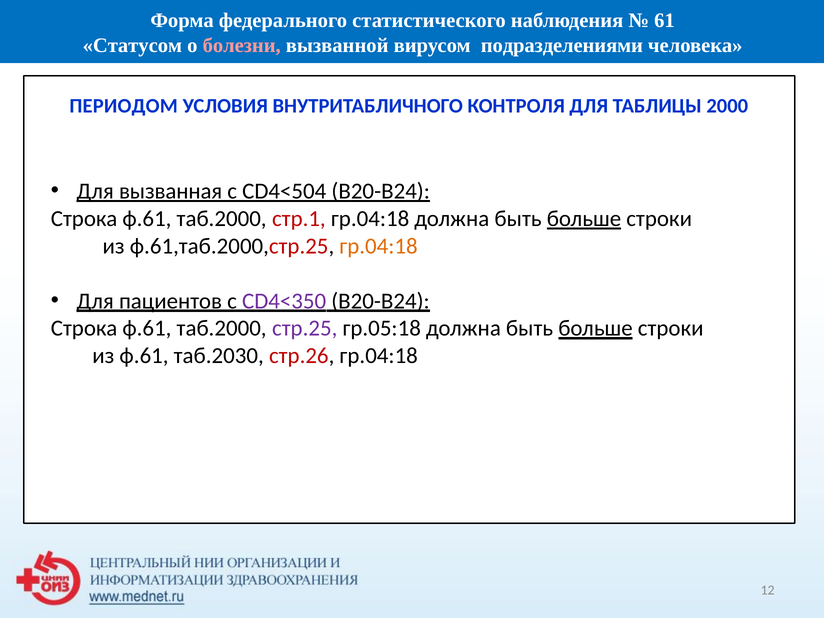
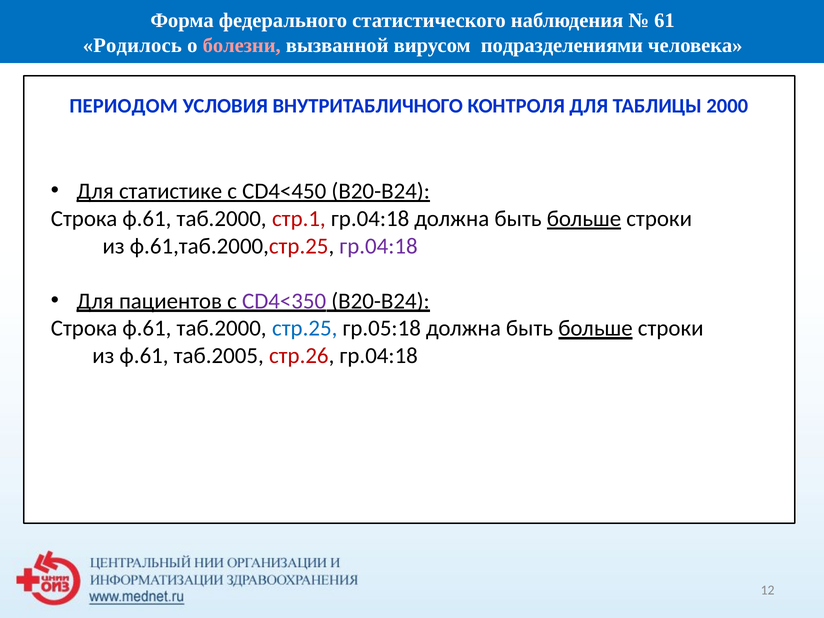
Статусом: Статусом -> Родилось
вызванная: вызванная -> статистике
CD4<504: CD4<504 -> CD4<450
гр.04:18 at (379, 246) colour: orange -> purple
стр.25 colour: purple -> blue
таб.2030: таб.2030 -> таб.2005
